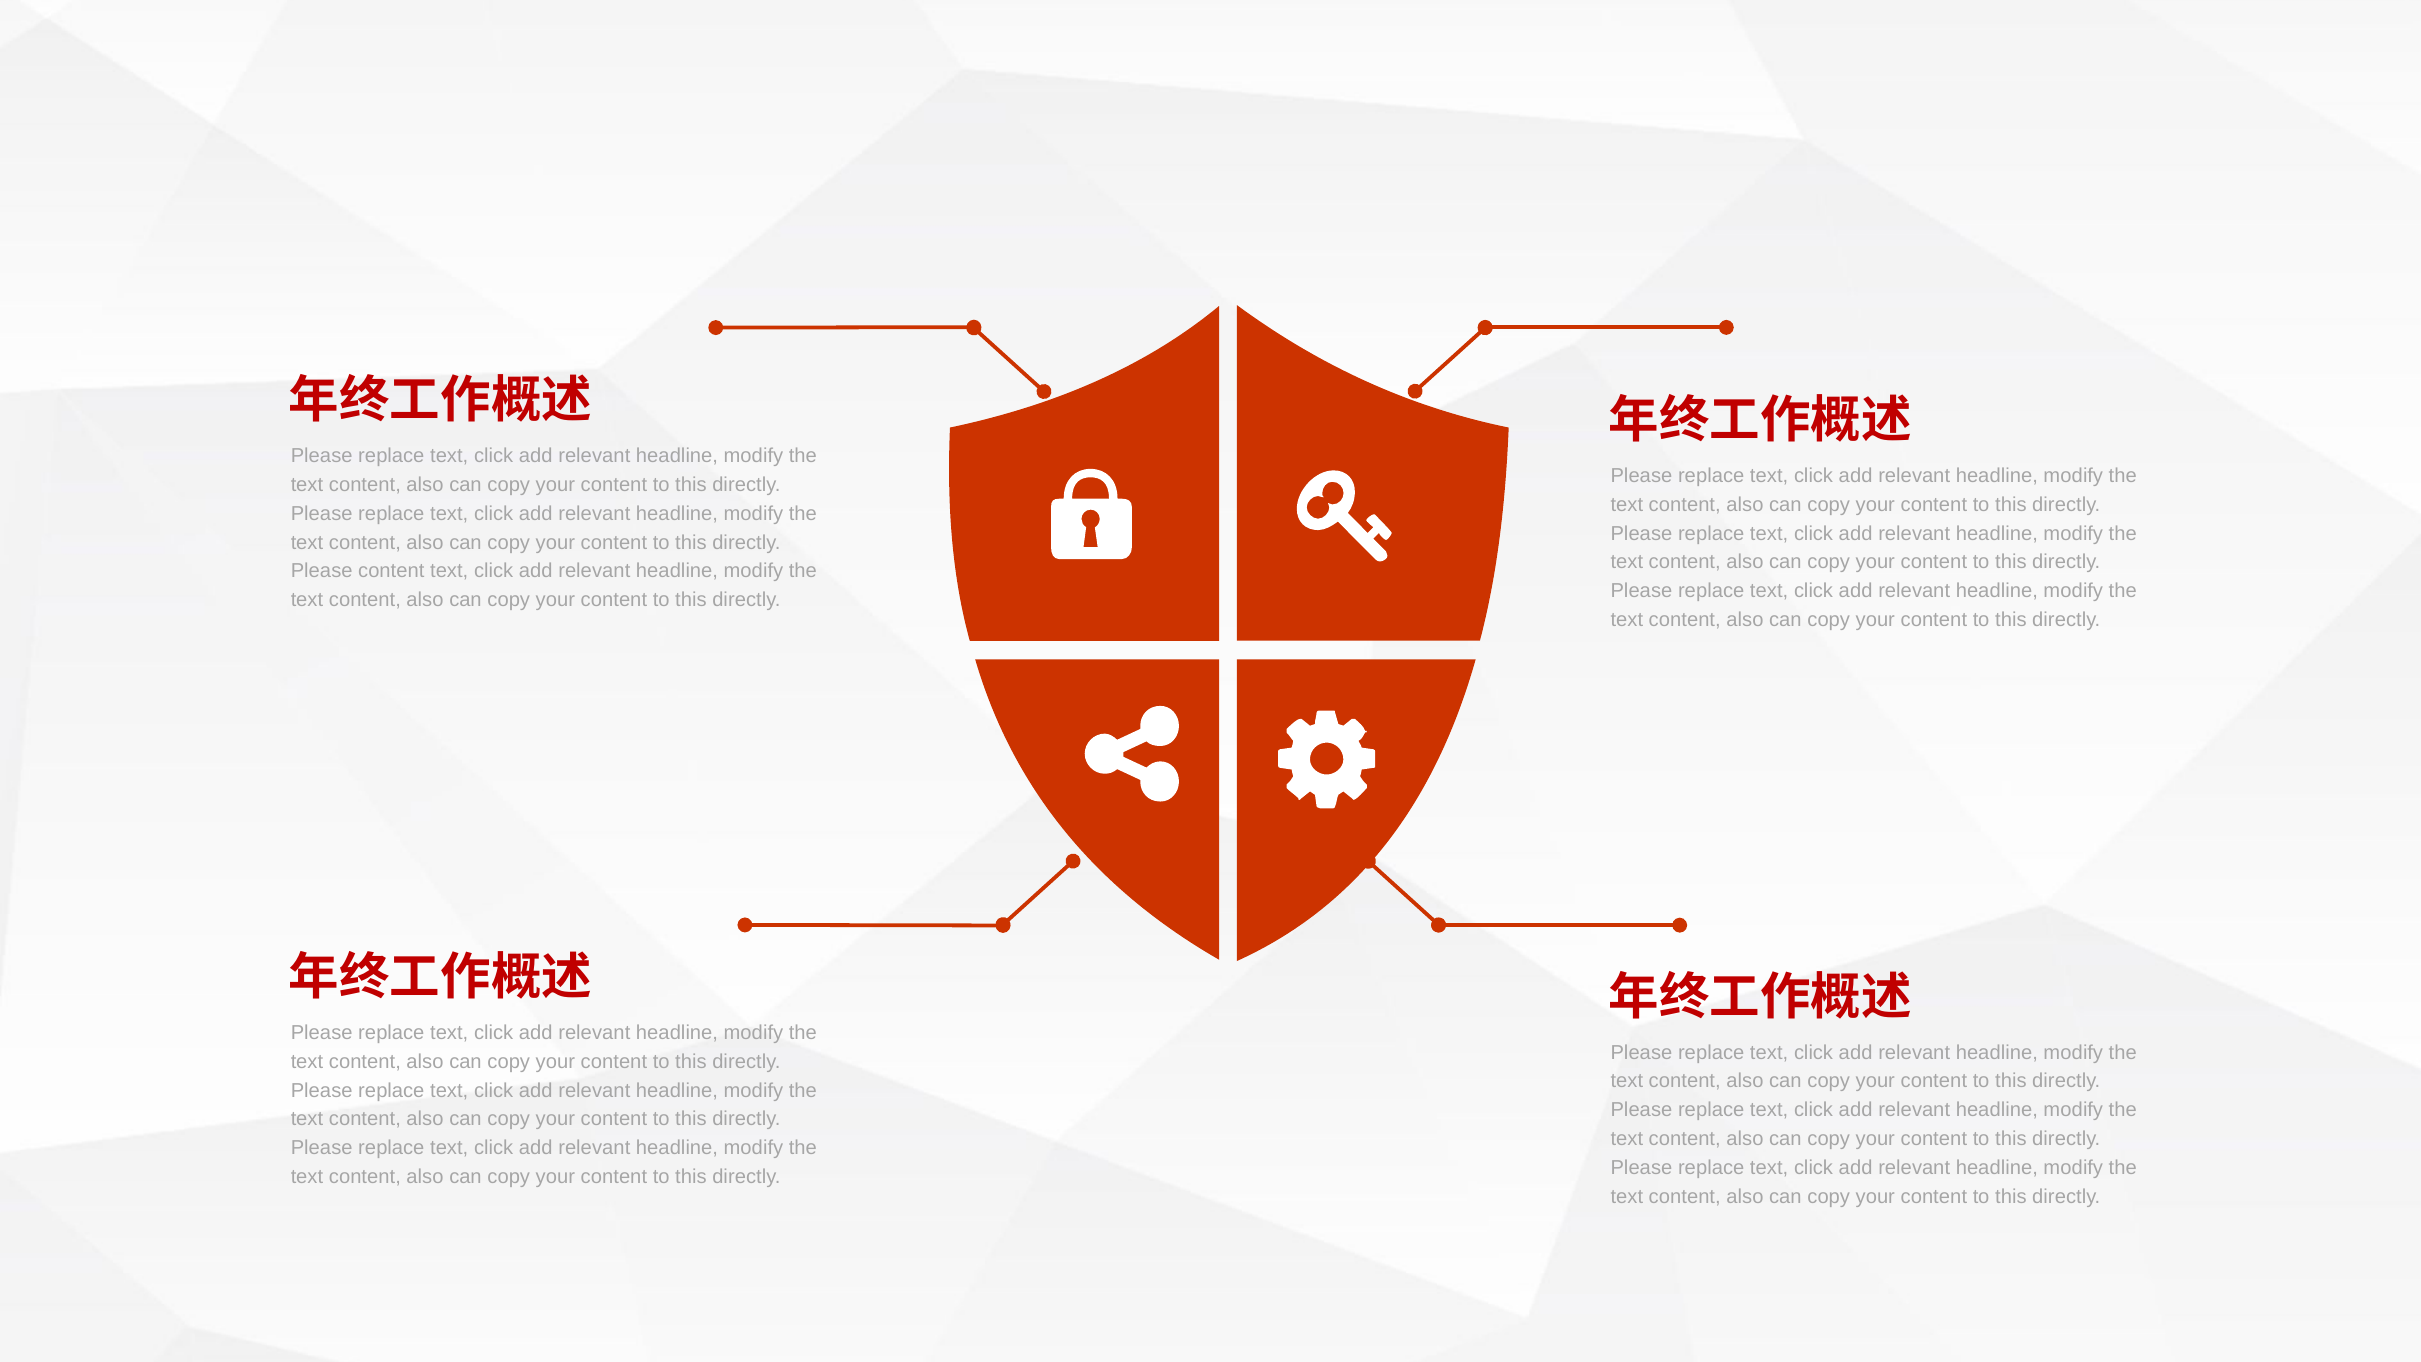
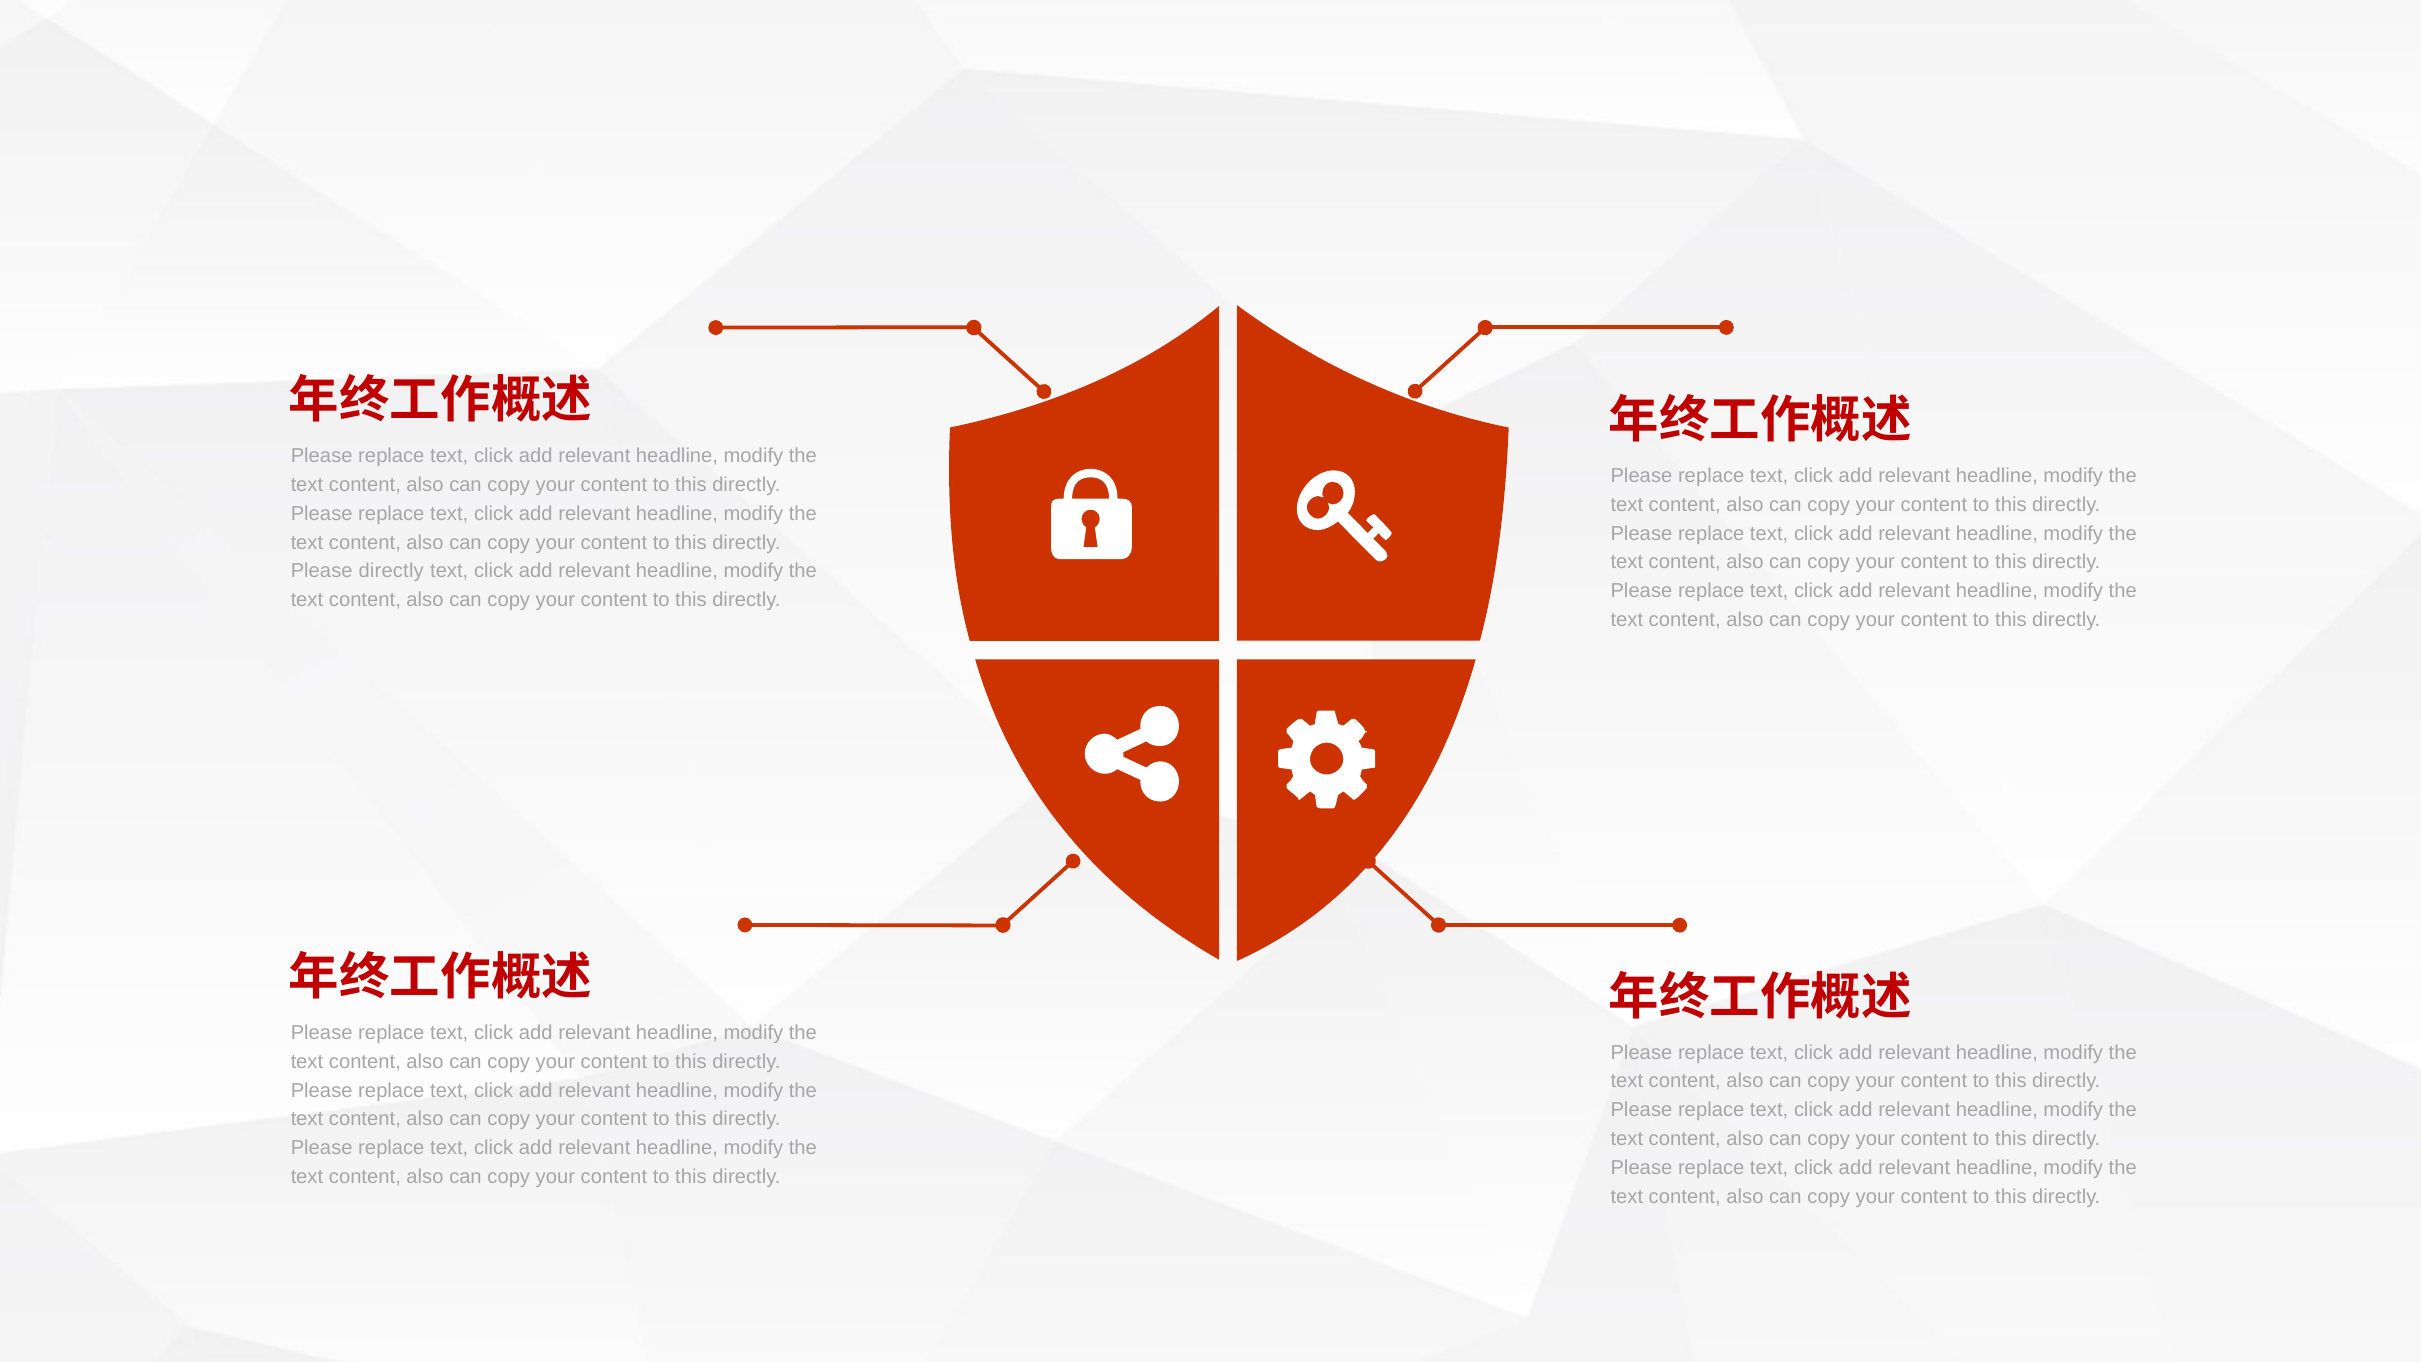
Please content: content -> directly
